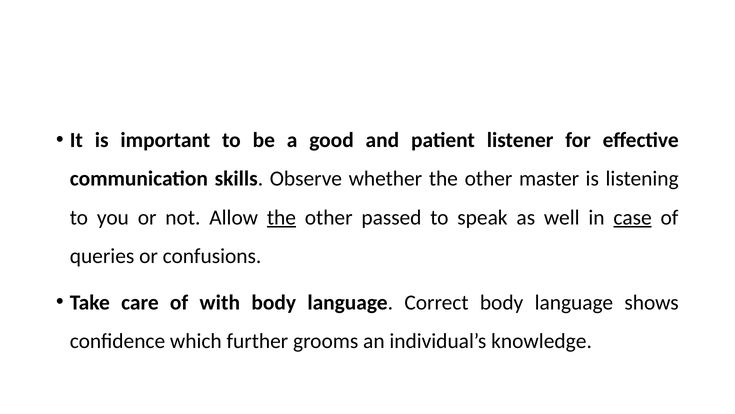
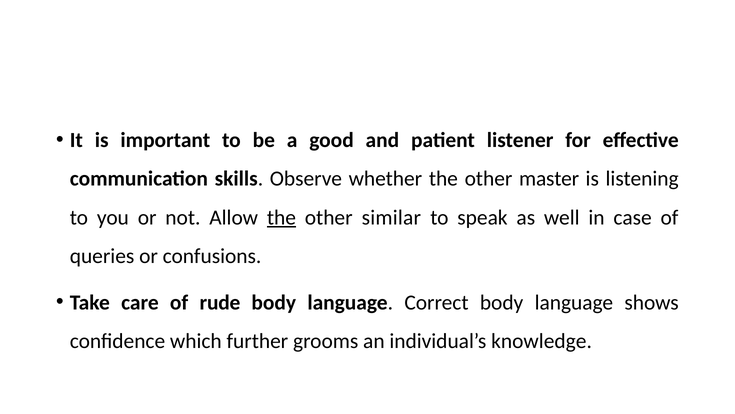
passed: passed -> similar
case underline: present -> none
with: with -> rude
